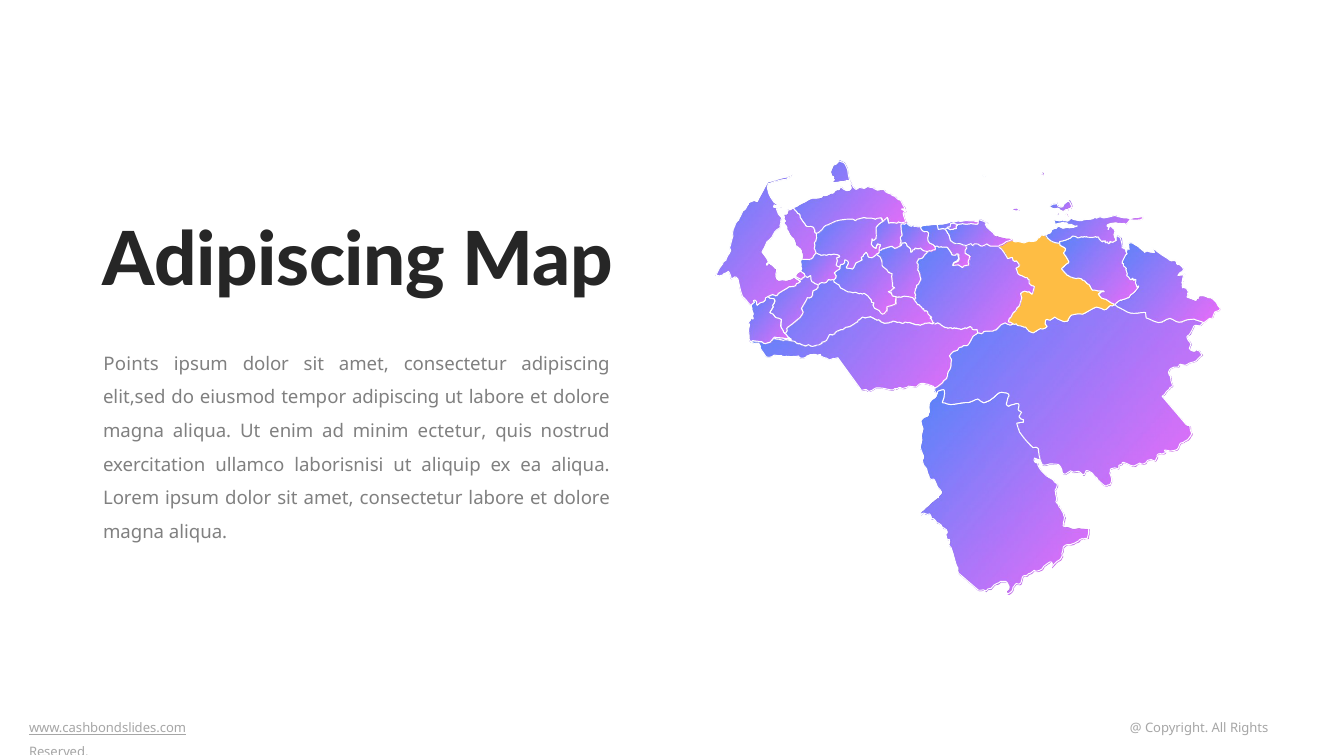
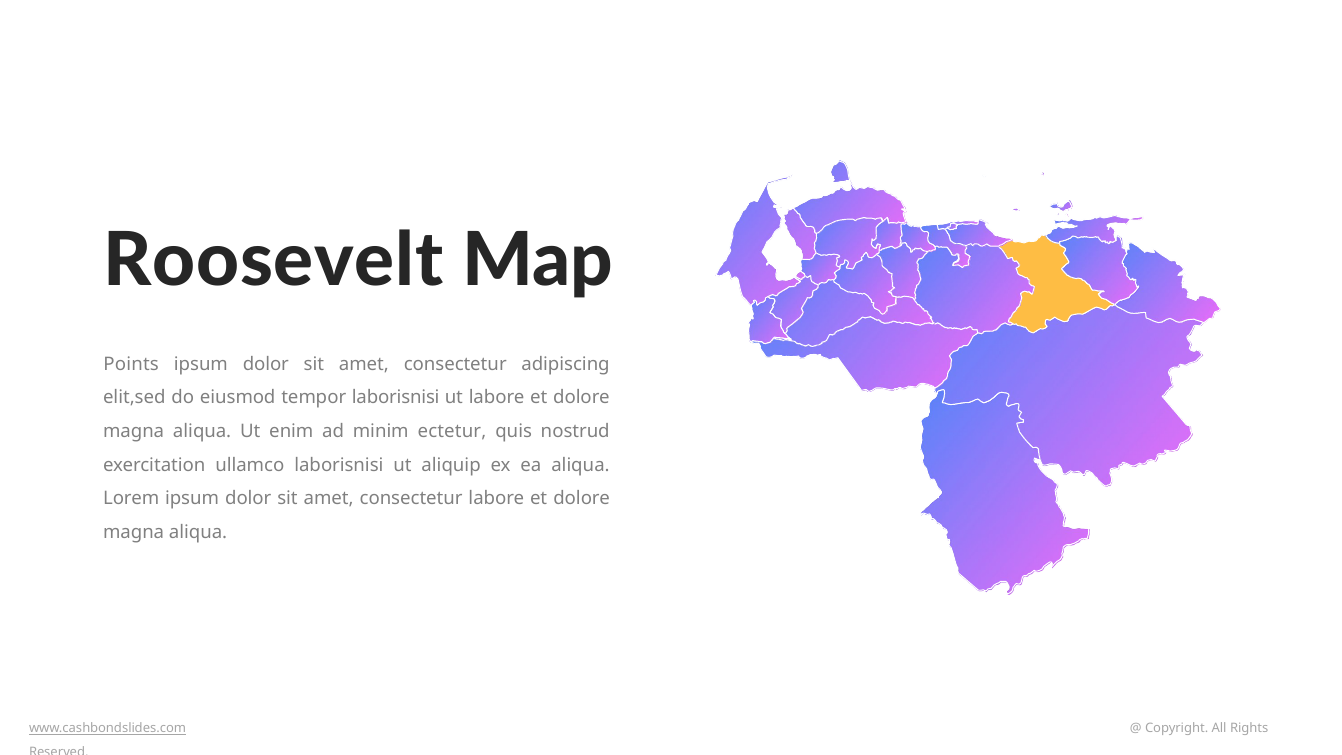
Adipiscing at (274, 261): Adipiscing -> Roosevelt
tempor adipiscing: adipiscing -> laborisnisi
